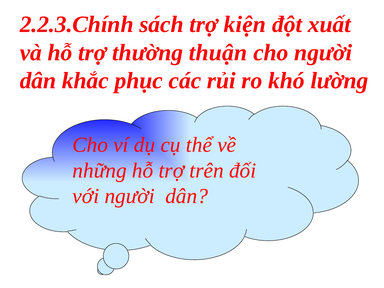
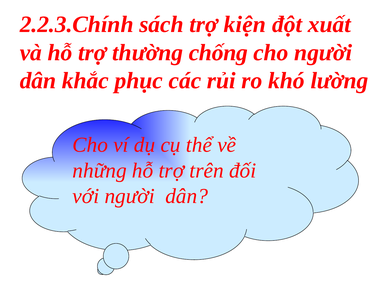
thuận: thuận -> chống
